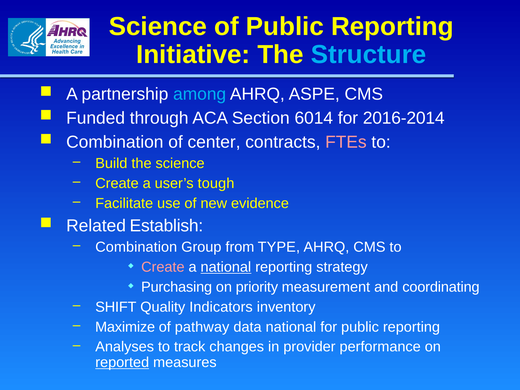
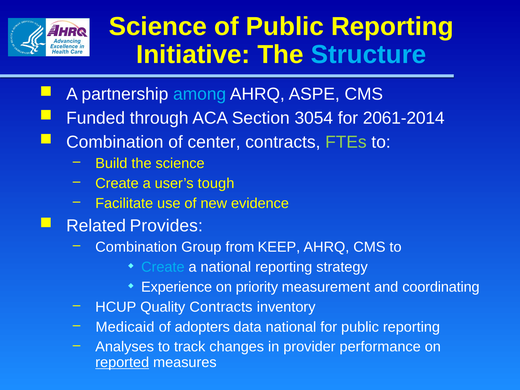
6014: 6014 -> 3054
2016-2014: 2016-2014 -> 2061-2014
FTEs colour: pink -> light green
Establish: Establish -> Provides
TYPE: TYPE -> KEEP
Create at (163, 267) colour: pink -> light blue
national at (226, 267) underline: present -> none
Purchasing: Purchasing -> Experience
SHIFT: SHIFT -> HCUP
Quality Indicators: Indicators -> Contracts
Maximize: Maximize -> Medicaid
pathway: pathway -> adopters
